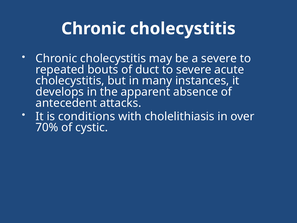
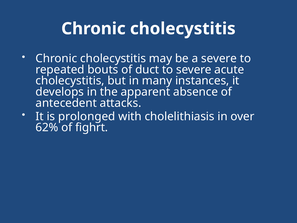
conditions: conditions -> prolonged
70%: 70% -> 62%
cystic: cystic -> fighrt
